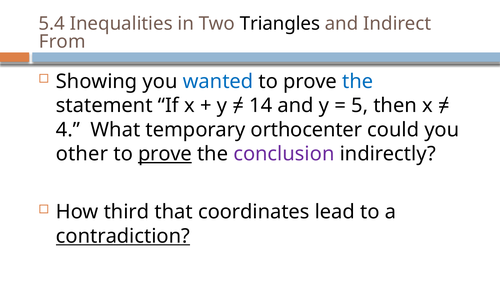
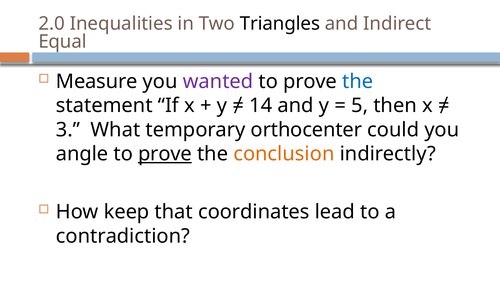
5.4: 5.4 -> 2.0
From: From -> Equal
Showing: Showing -> Measure
wanted colour: blue -> purple
4: 4 -> 3
other: other -> angle
conclusion colour: purple -> orange
third: third -> keep
contradiction underline: present -> none
